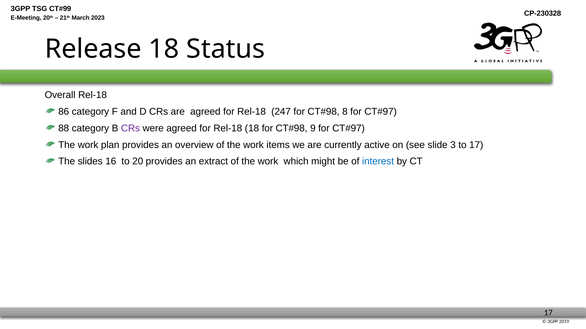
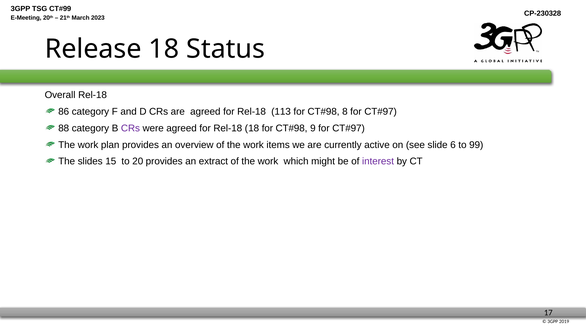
247: 247 -> 113
3: 3 -> 6
to 17: 17 -> 99
16: 16 -> 15
interest colour: blue -> purple
